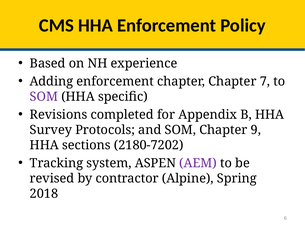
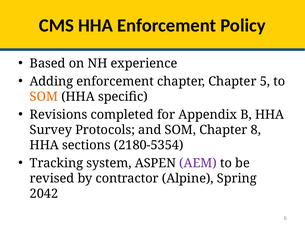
7: 7 -> 5
SOM at (44, 97) colour: purple -> orange
9: 9 -> 8
2180-7202: 2180-7202 -> 2180-5354
2018: 2018 -> 2042
